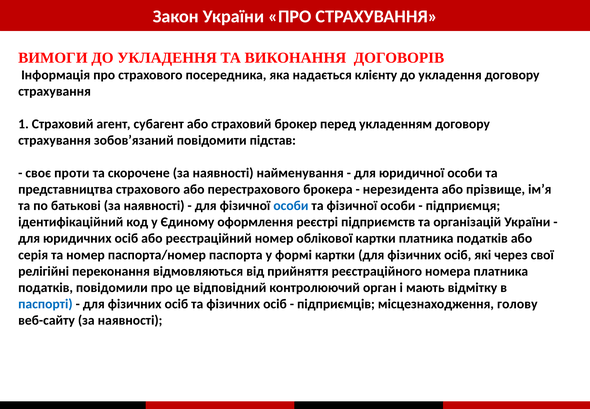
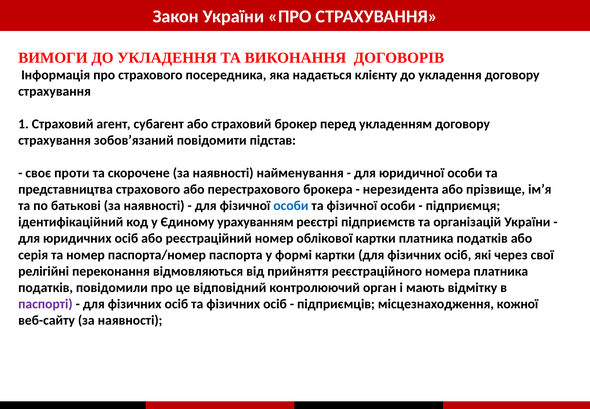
оформлення: оформлення -> урахуванням
паспорті colour: blue -> purple
голову: голову -> кожної
